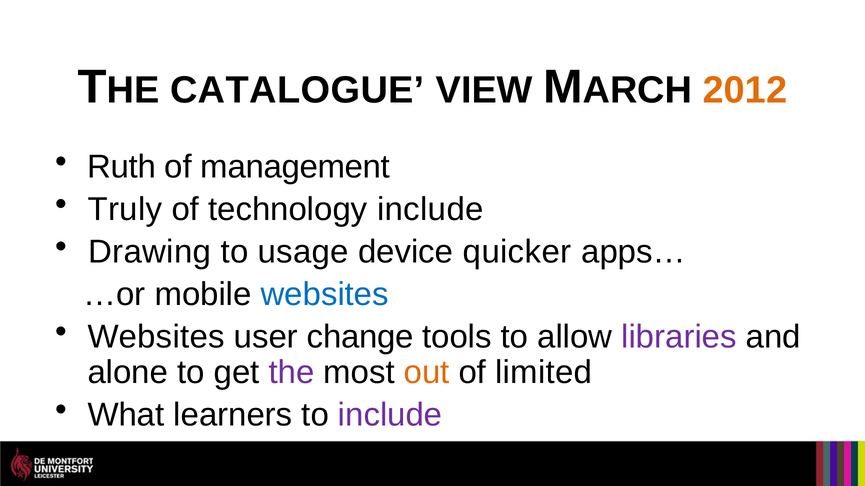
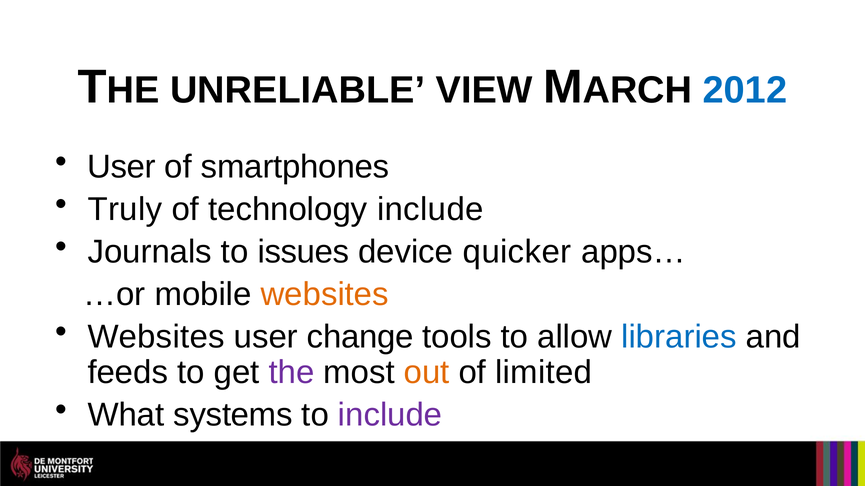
CATALOGUE: CATALOGUE -> UNRELIABLE
2012 colour: orange -> blue
Ruth at (122, 167): Ruth -> User
management: management -> smartphones
Drawing: Drawing -> Journals
usage: usage -> issues
websites at (325, 294) colour: blue -> orange
libraries colour: purple -> blue
alone: alone -> feeds
learners: learners -> systems
